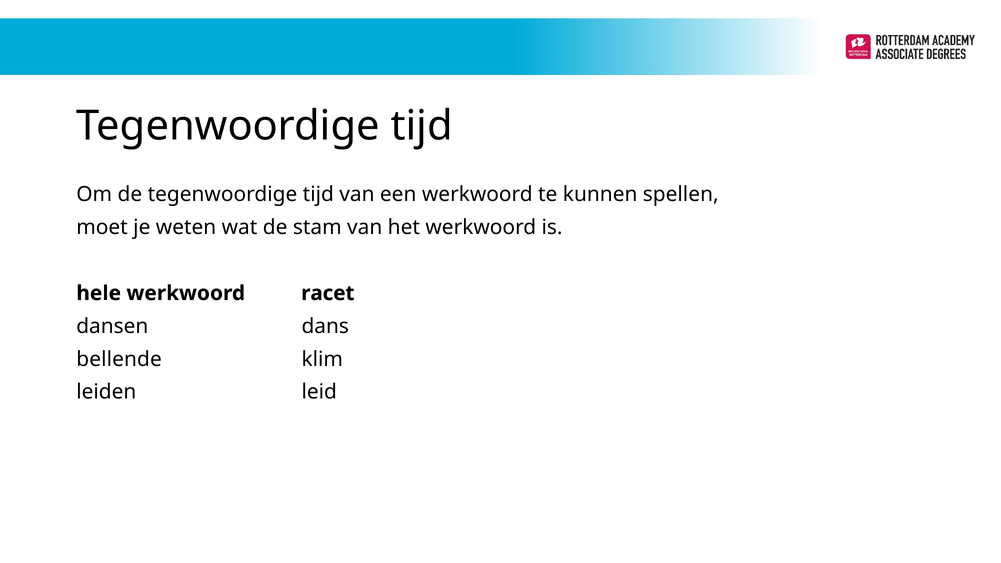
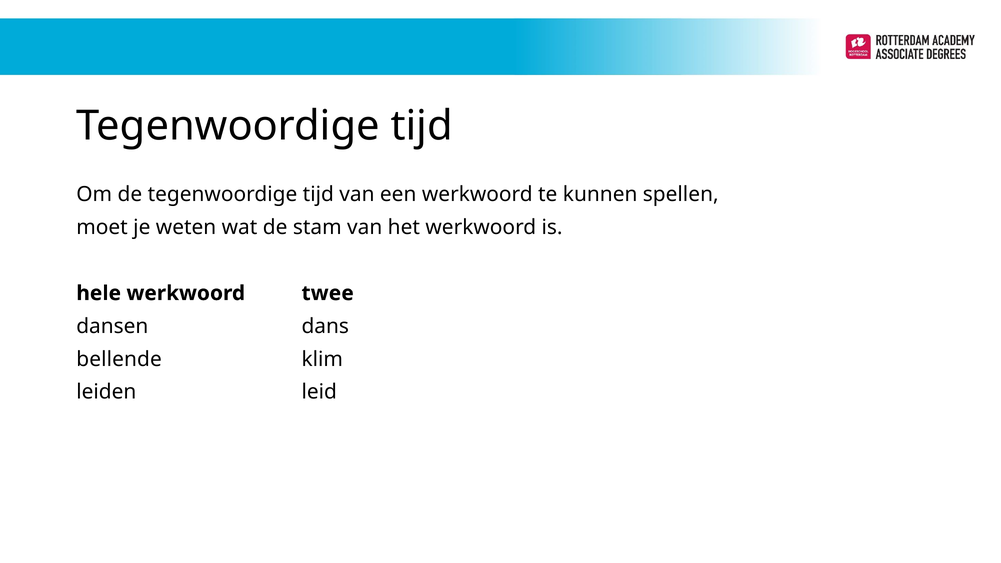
racet: racet -> twee
